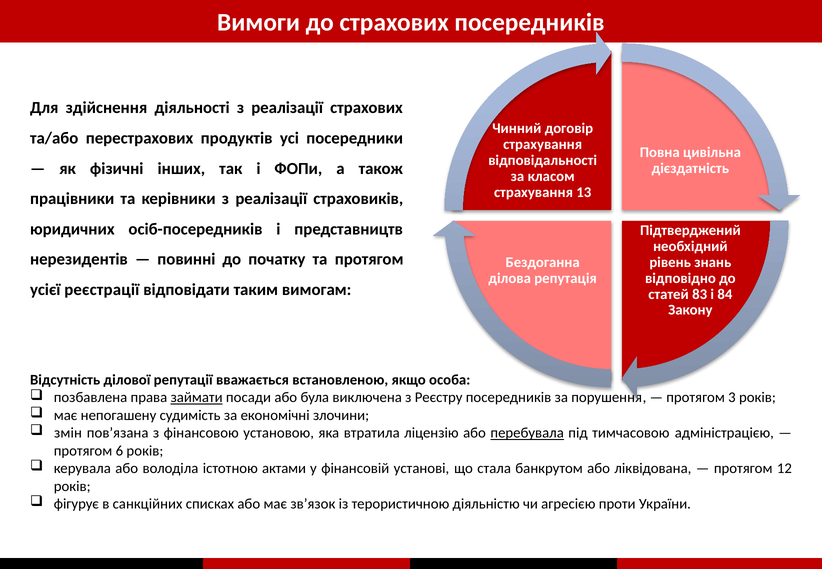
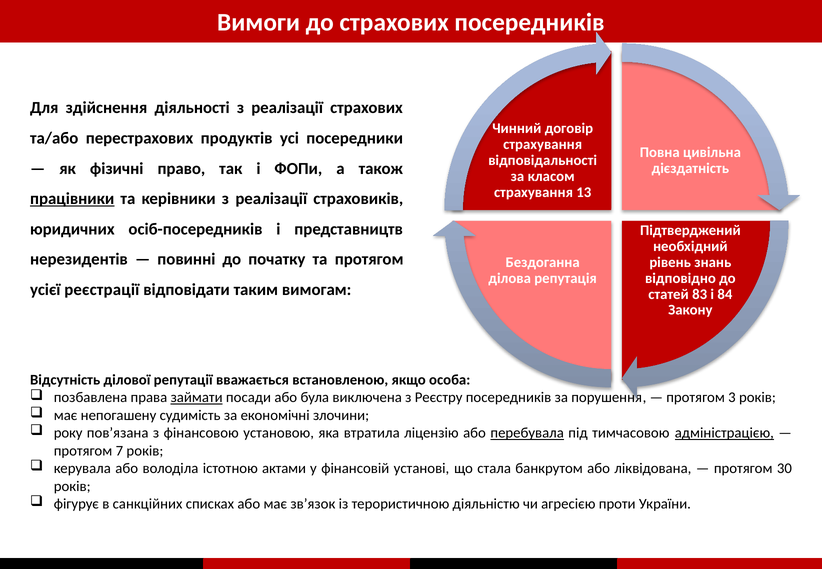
інших: інших -> право
працівники underline: none -> present
змін: змін -> року
адміністрацією underline: none -> present
6: 6 -> 7
12: 12 -> 30
